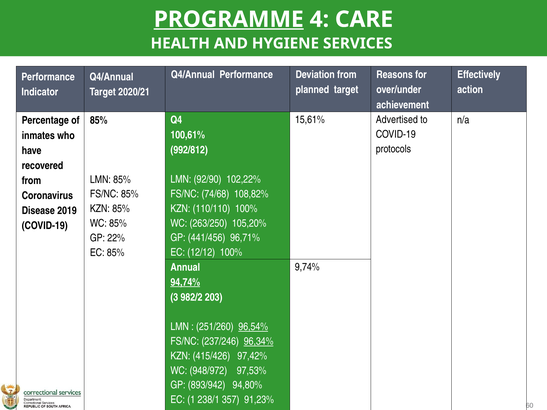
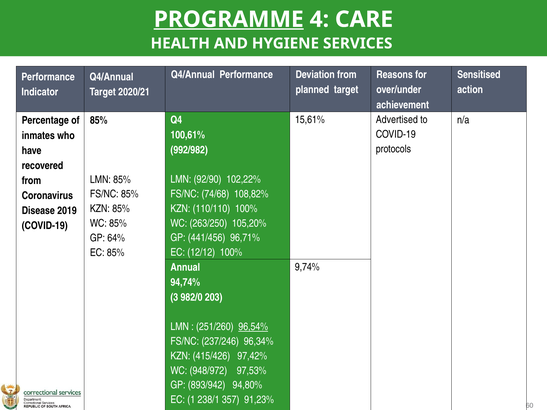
Effectively: Effectively -> Sensitised
992/812: 992/812 -> 992/982
22%: 22% -> 64%
94,74% underline: present -> none
982/2: 982/2 -> 982/0
96,34% underline: present -> none
